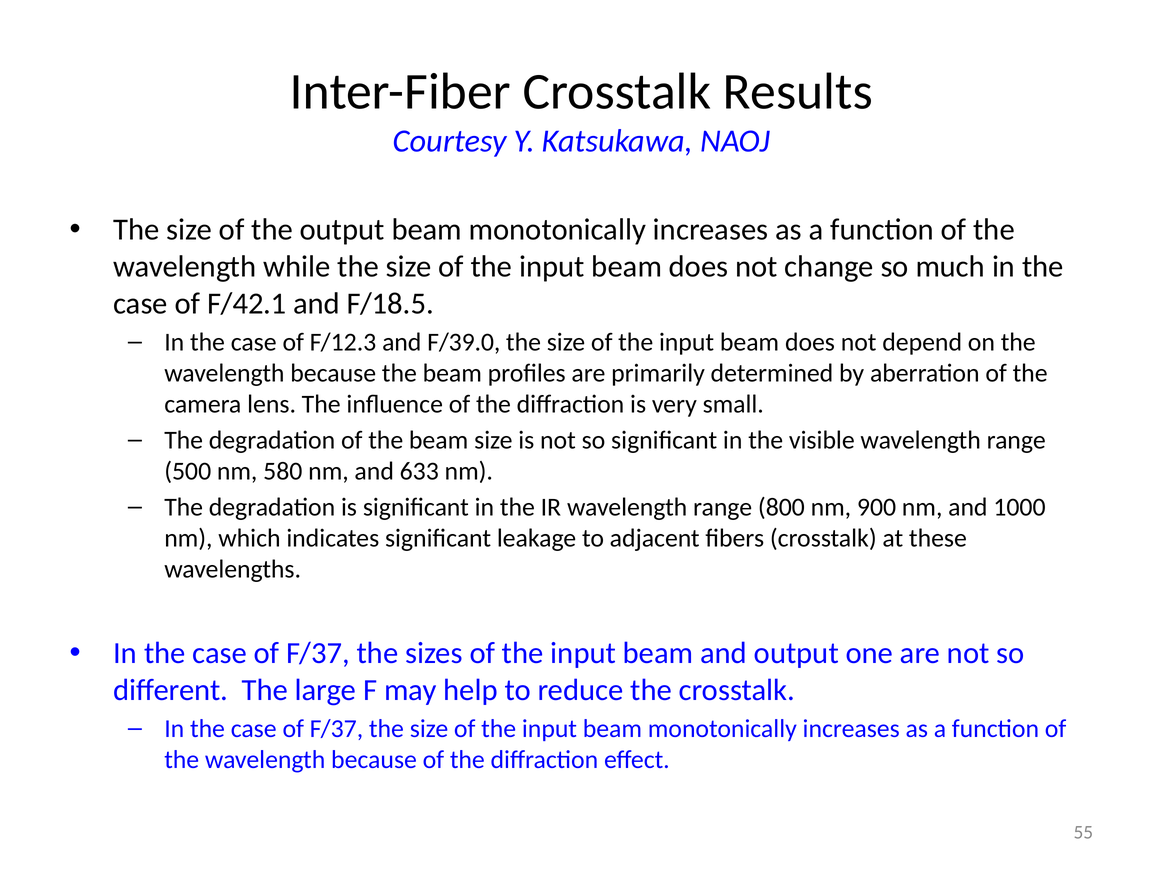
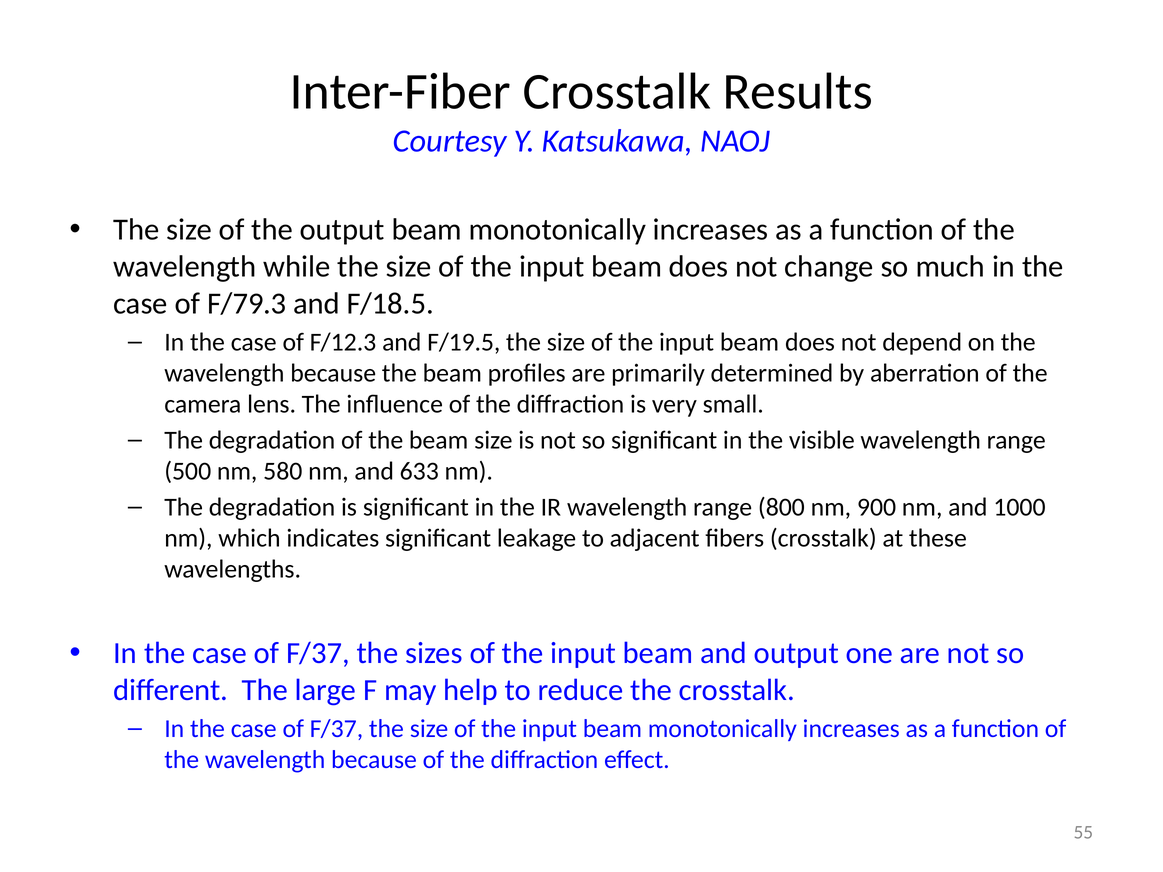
F/42.1: F/42.1 -> F/79.3
F/39.0: F/39.0 -> F/19.5
